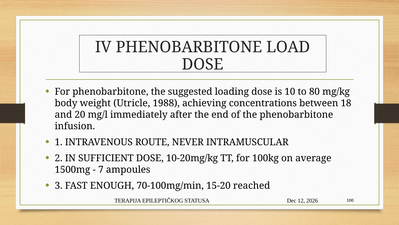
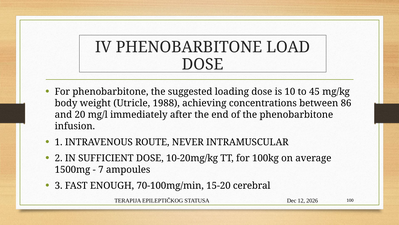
80: 80 -> 45
18: 18 -> 86
reached: reached -> cerebral
